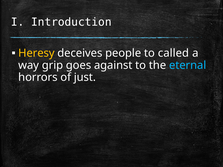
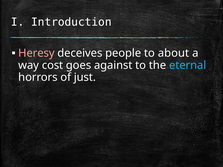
Heresy colour: yellow -> pink
called: called -> about
grip: grip -> cost
